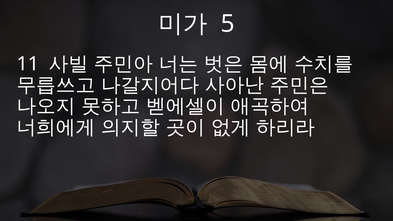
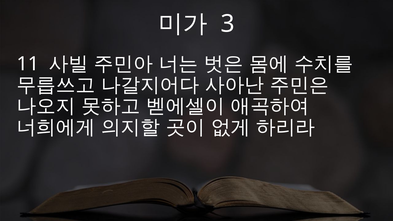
5: 5 -> 3
